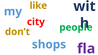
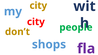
like at (38, 6): like -> city
